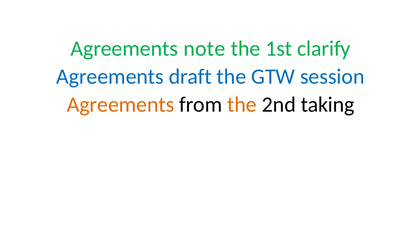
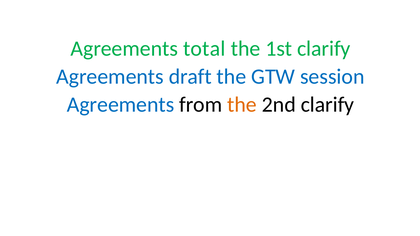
note: note -> total
Agreements at (121, 105) colour: orange -> blue
2nd taking: taking -> clarify
